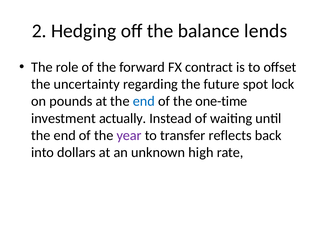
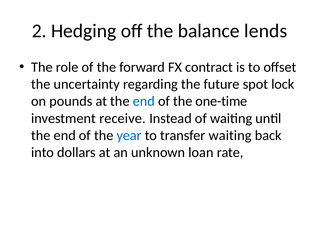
actually: actually -> receive
year colour: purple -> blue
transfer reflects: reflects -> waiting
high: high -> loan
